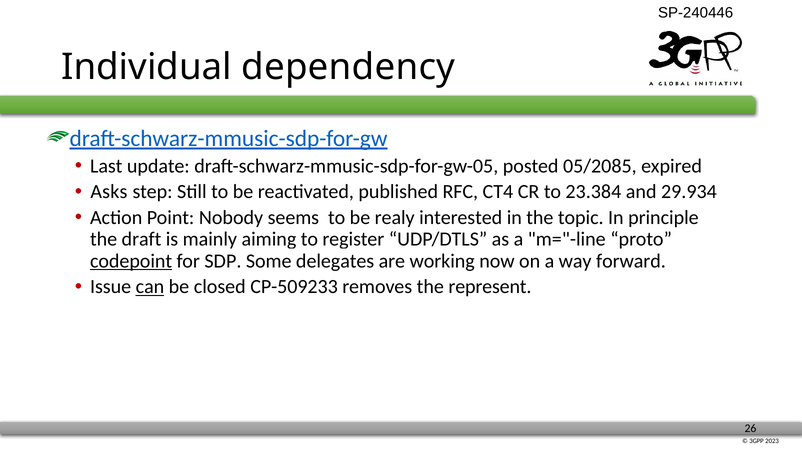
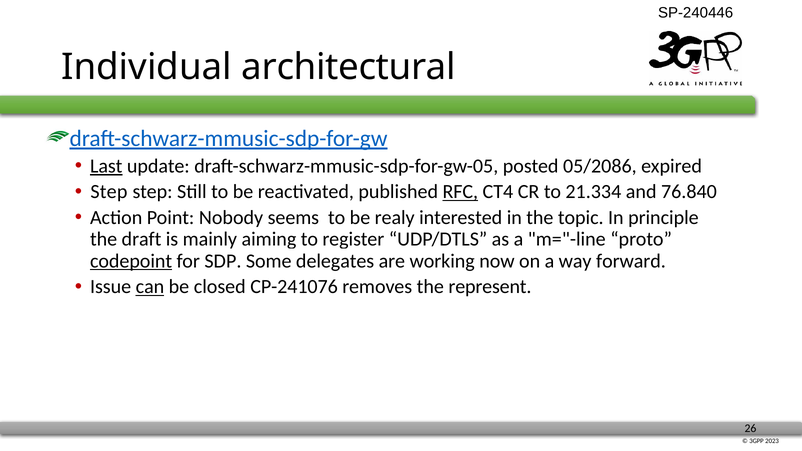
dependency: dependency -> architectural
Last underline: none -> present
05/2085: 05/2085 -> 05/2086
Asks at (109, 192): Asks -> Step
RFC underline: none -> present
23.384: 23.384 -> 21.334
29.934: 29.934 -> 76.840
CP-509233: CP-509233 -> CP-241076
